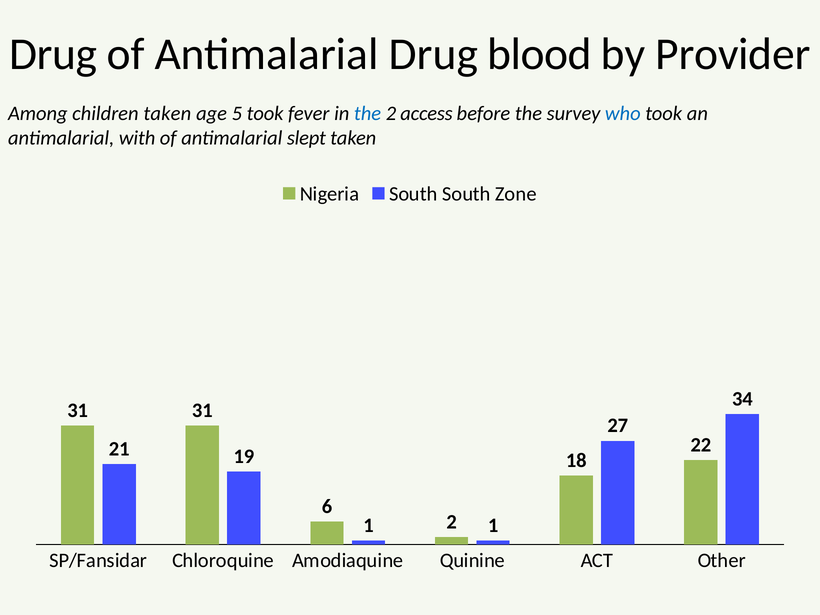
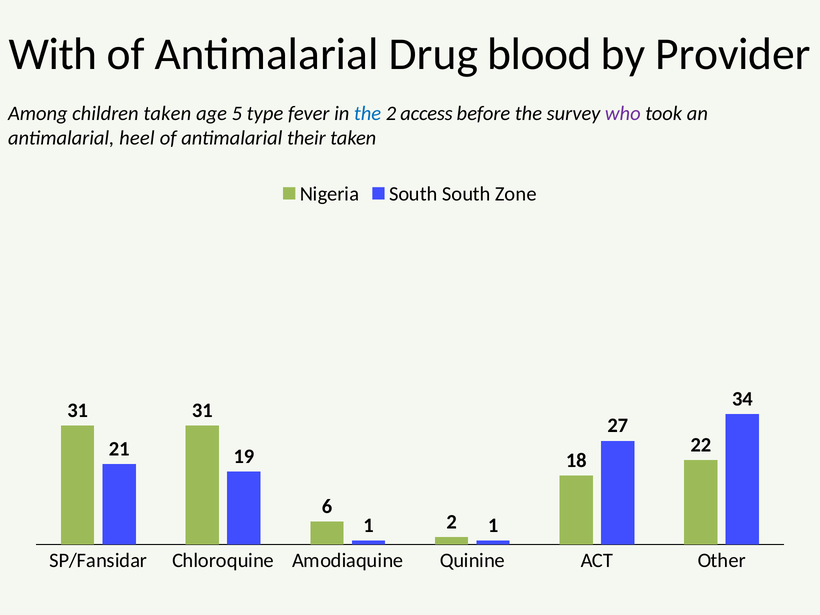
Drug at (53, 54): Drug -> With
5 took: took -> type
who colour: blue -> purple
with: with -> heel
slept: slept -> their
